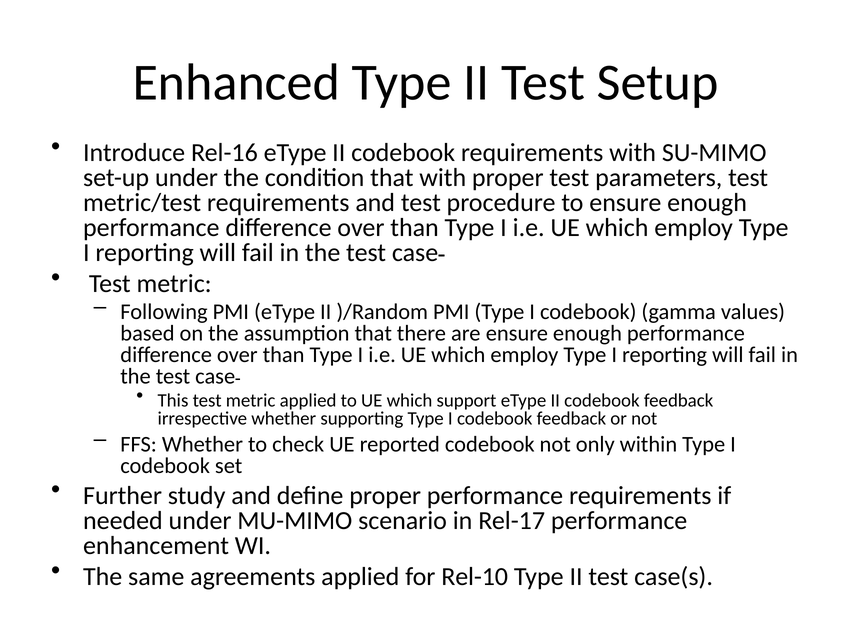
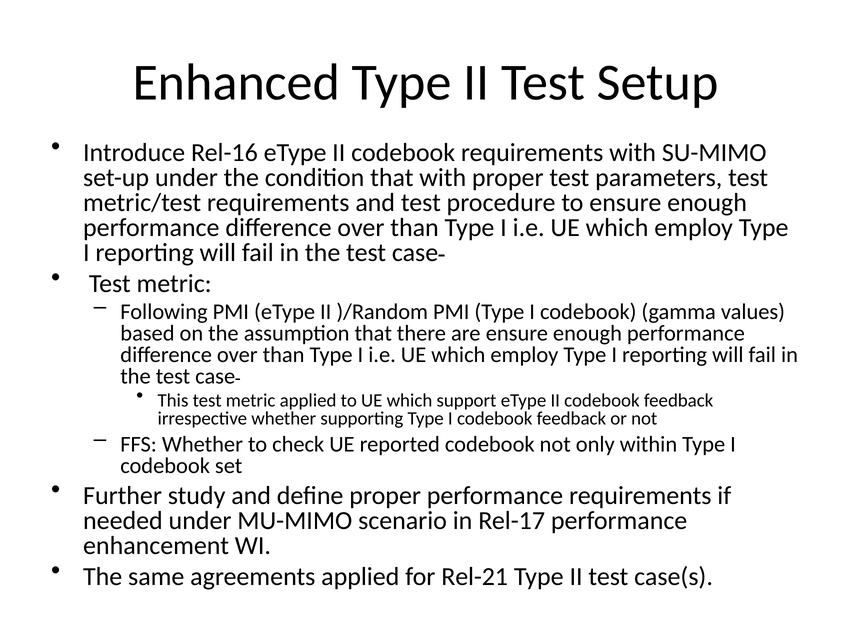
Rel-10: Rel-10 -> Rel-21
